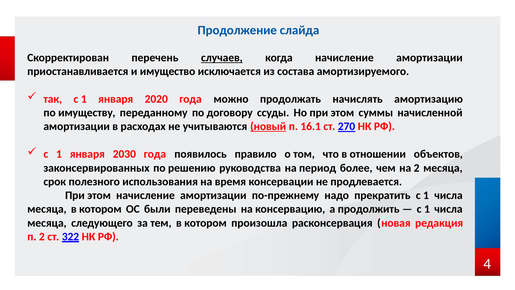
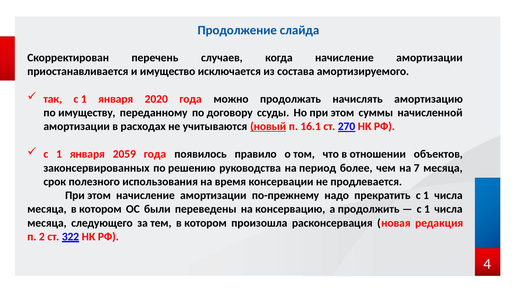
случаев underline: present -> none
2030: 2030 -> 2059
на 2: 2 -> 7
